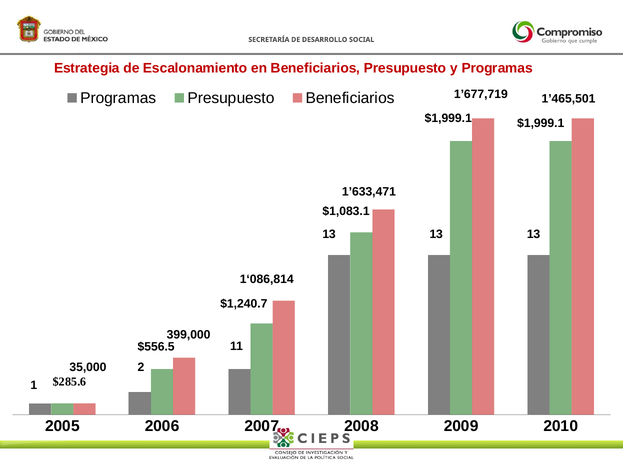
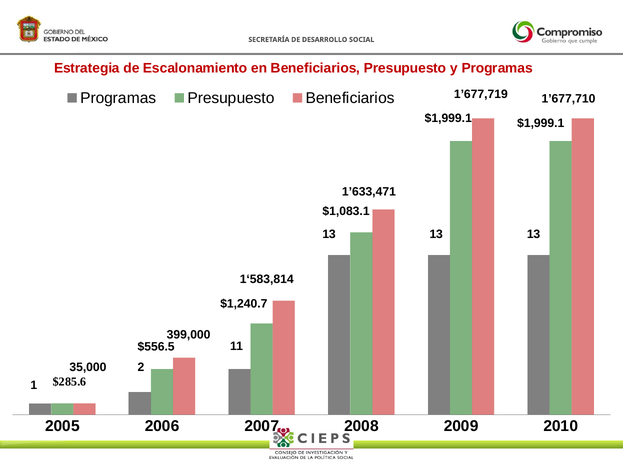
1’465,501: 1’465,501 -> 1’677,710
1‘086,814: 1‘086,814 -> 1‘583,814
